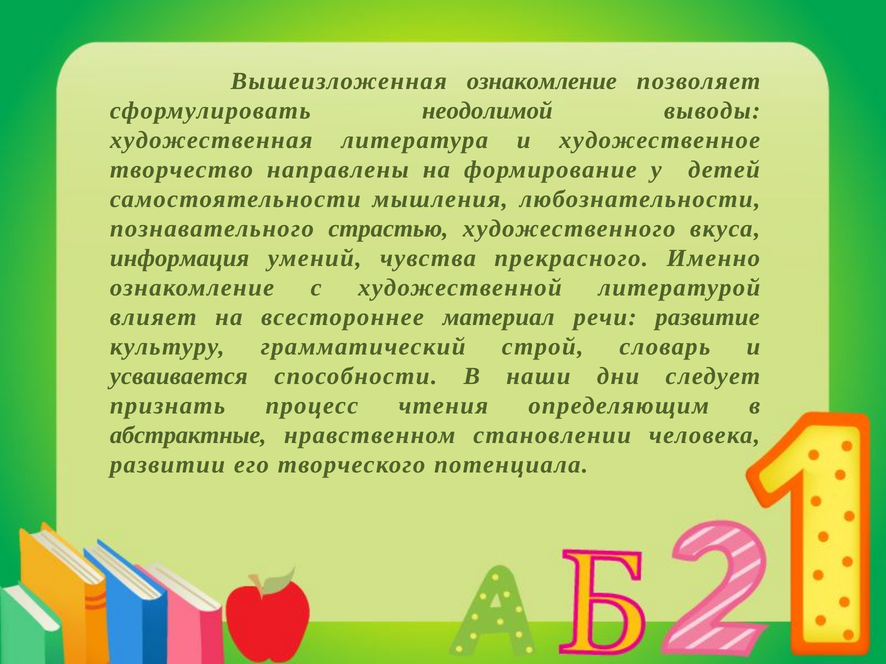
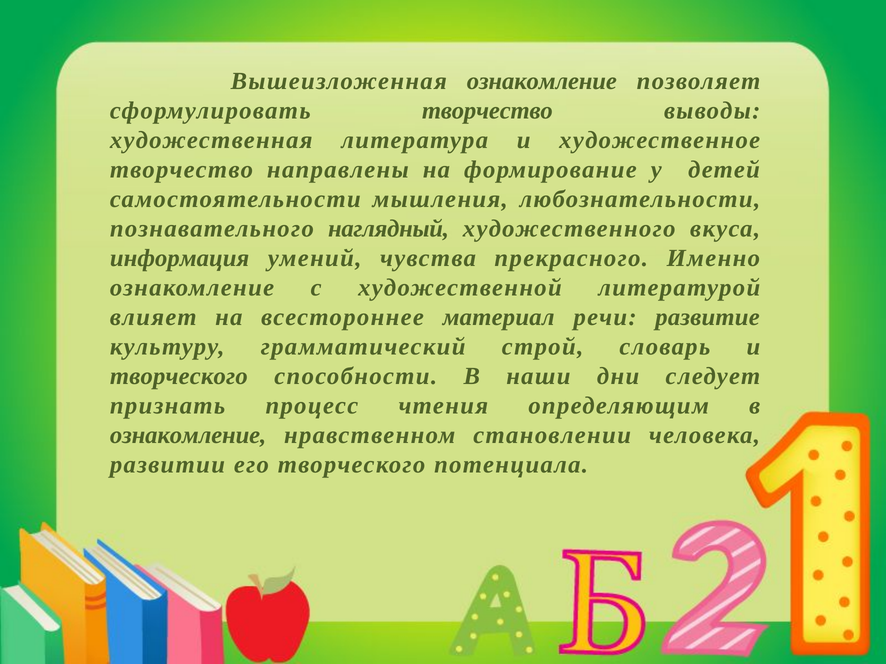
сформулировать неодолимой: неодолимой -> творчество
страстью: страстью -> наглядный
усваивается at (179, 377): усваивается -> творческого
абстрактные at (188, 436): абстрактные -> ознакомление
